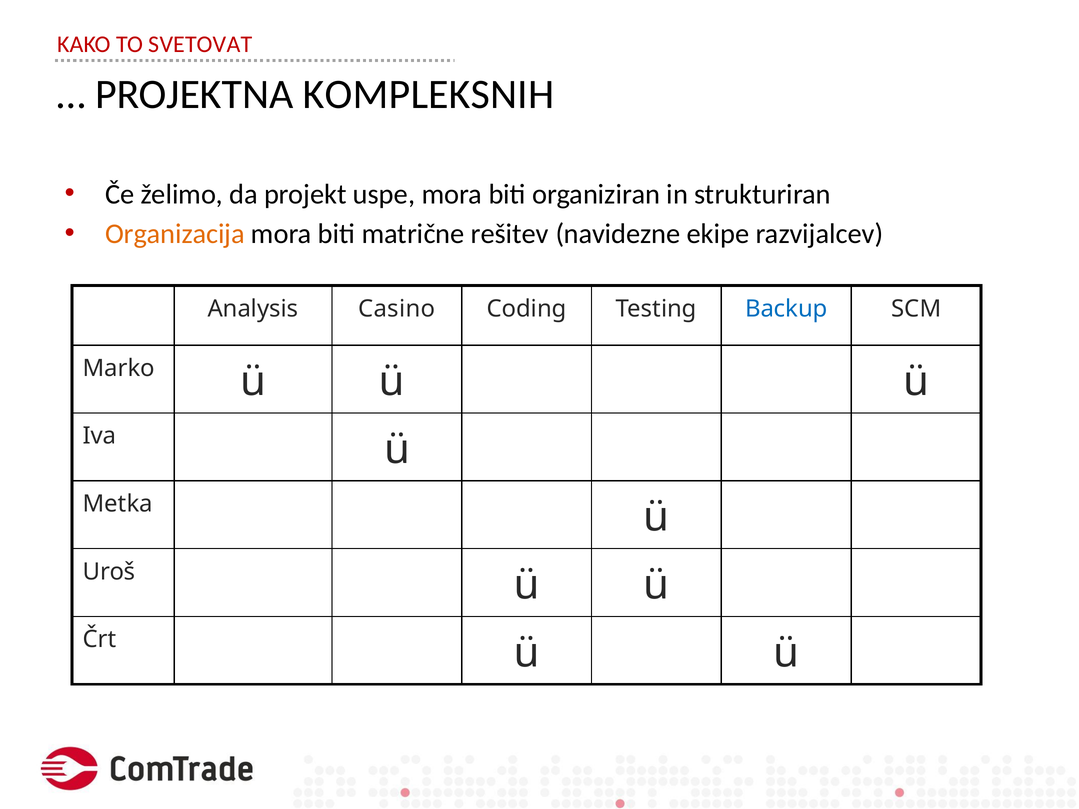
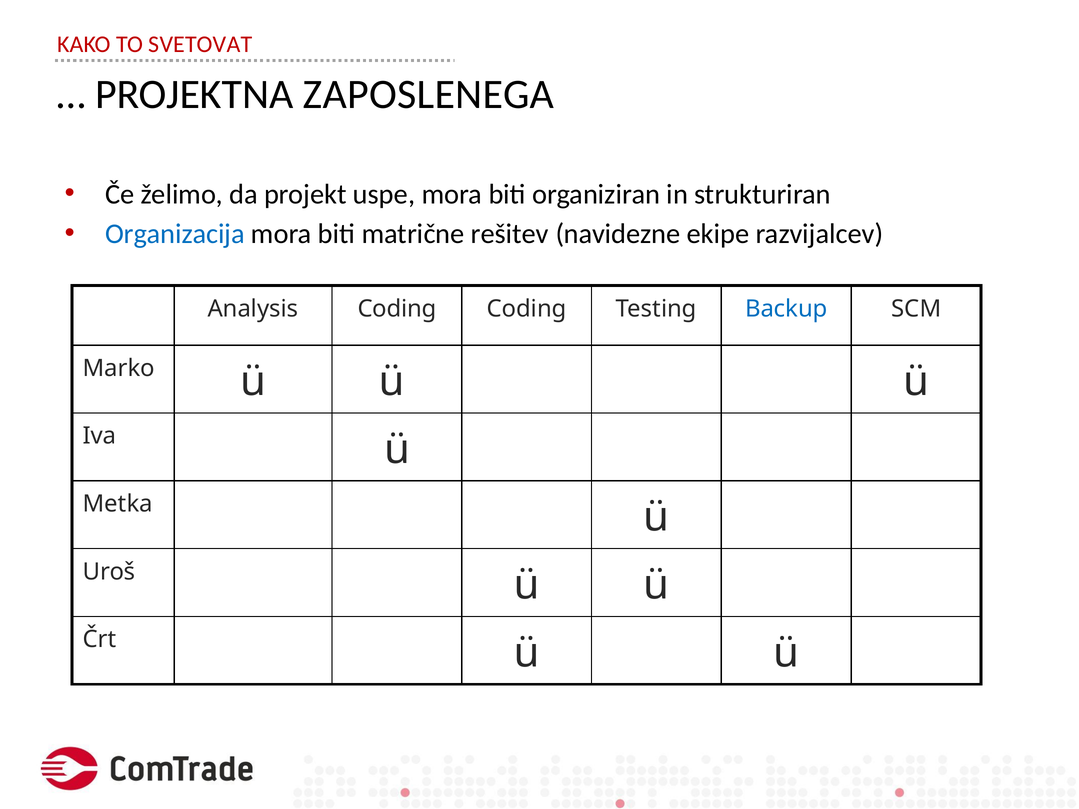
KOMPLEKSNIH: KOMPLEKSNIH -> ZAPOSLENEGA
Organizacija colour: orange -> blue
Analysis Casino: Casino -> Coding
